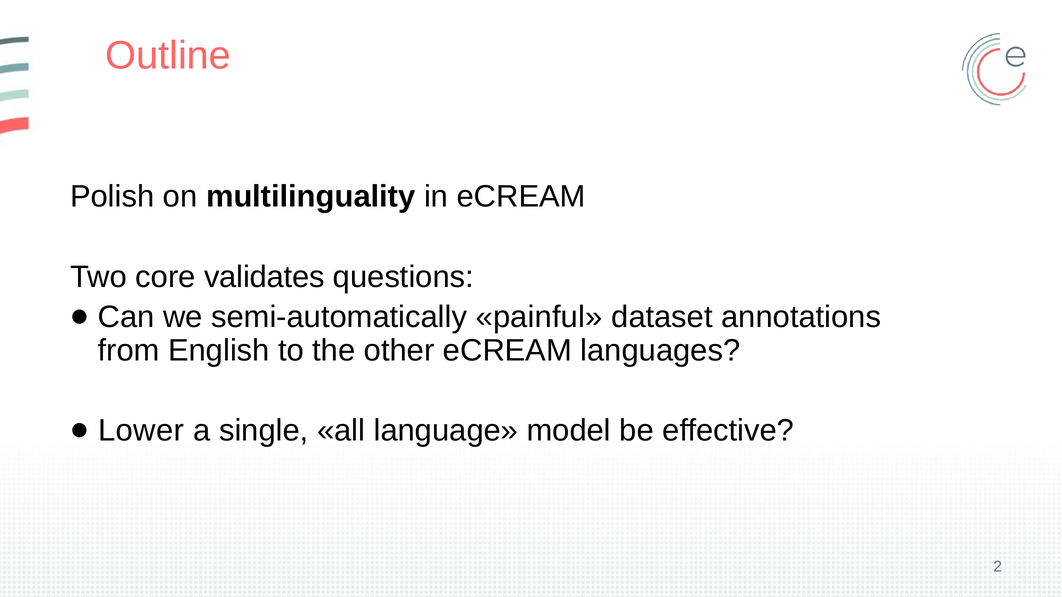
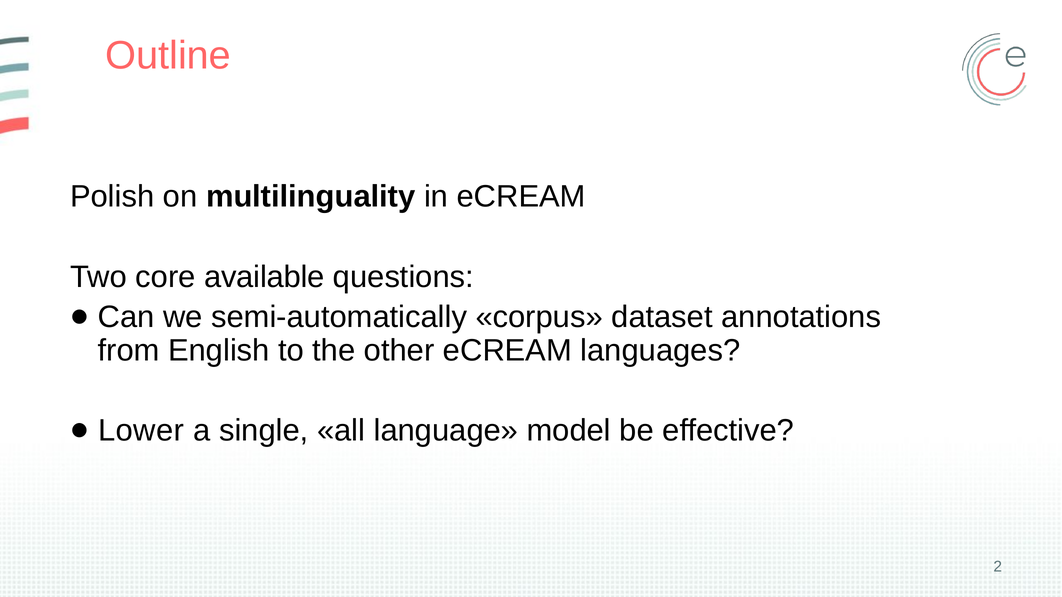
validates: validates -> available
painful: painful -> corpus
